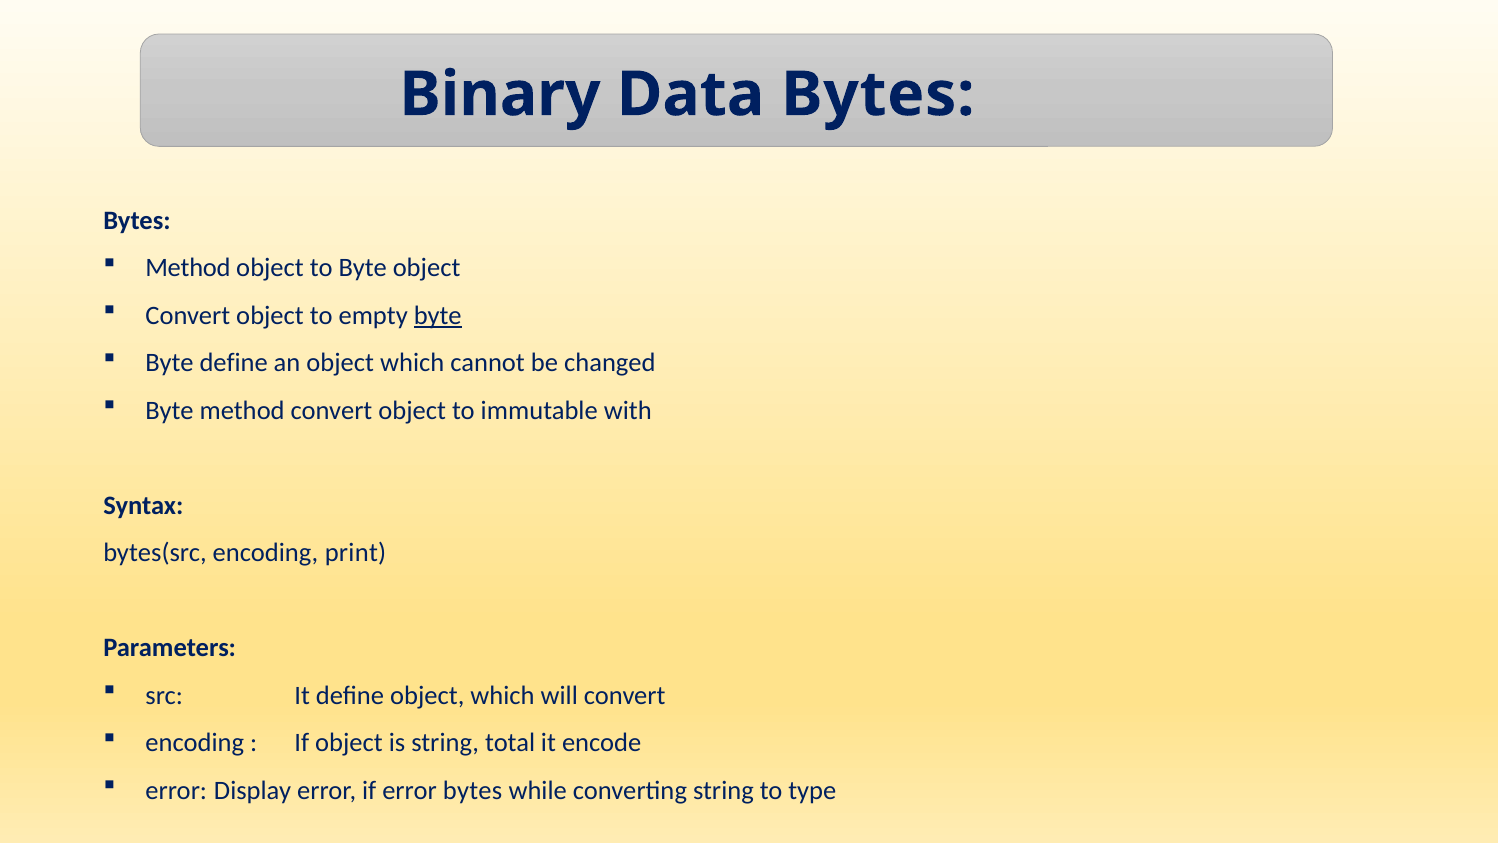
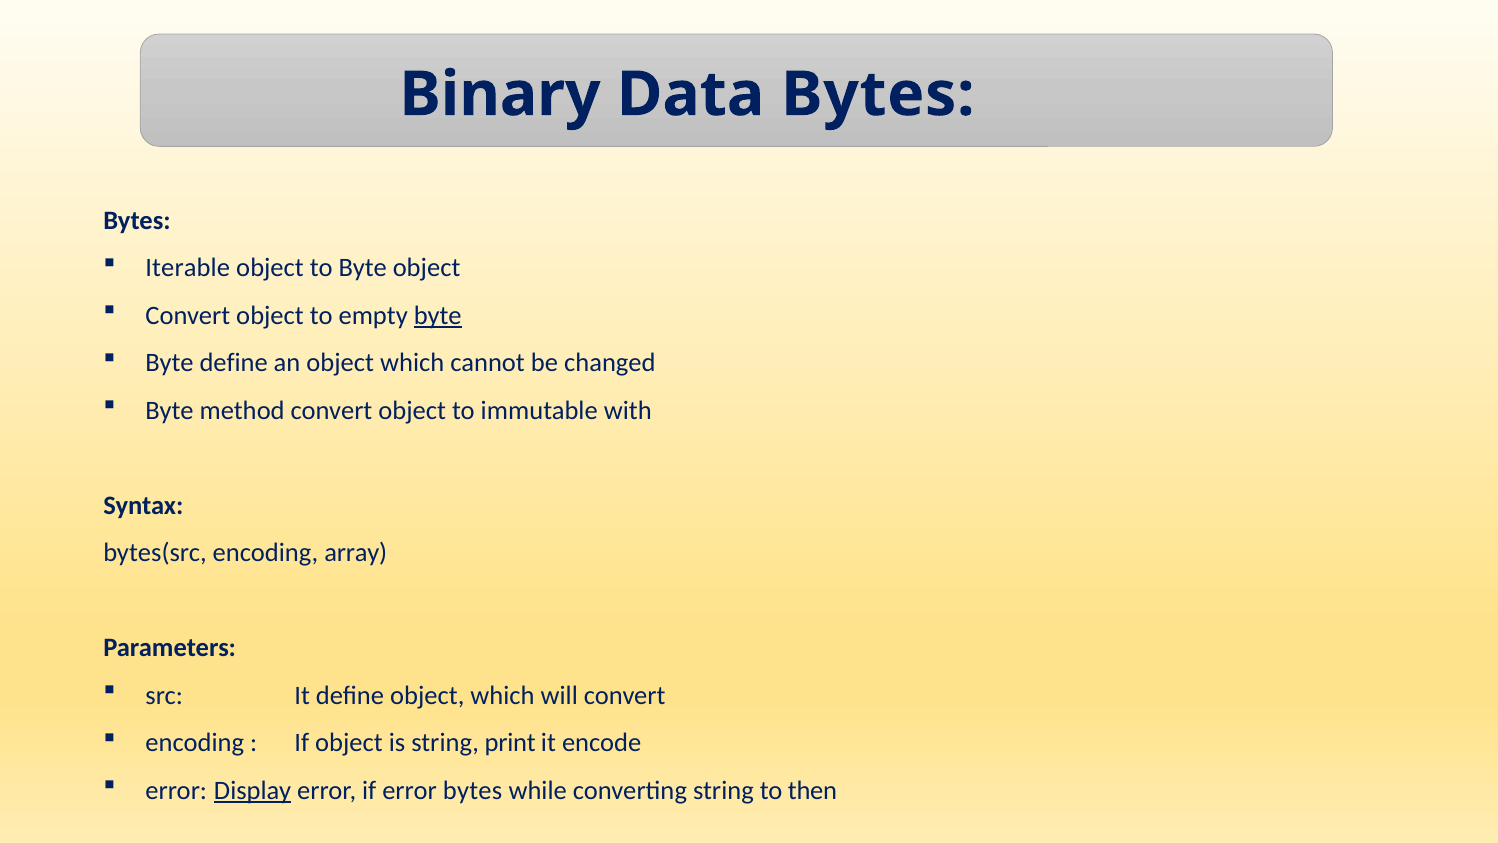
Method at (188, 268): Method -> Iterable
print: print -> array
total: total -> print
Display underline: none -> present
type: type -> then
